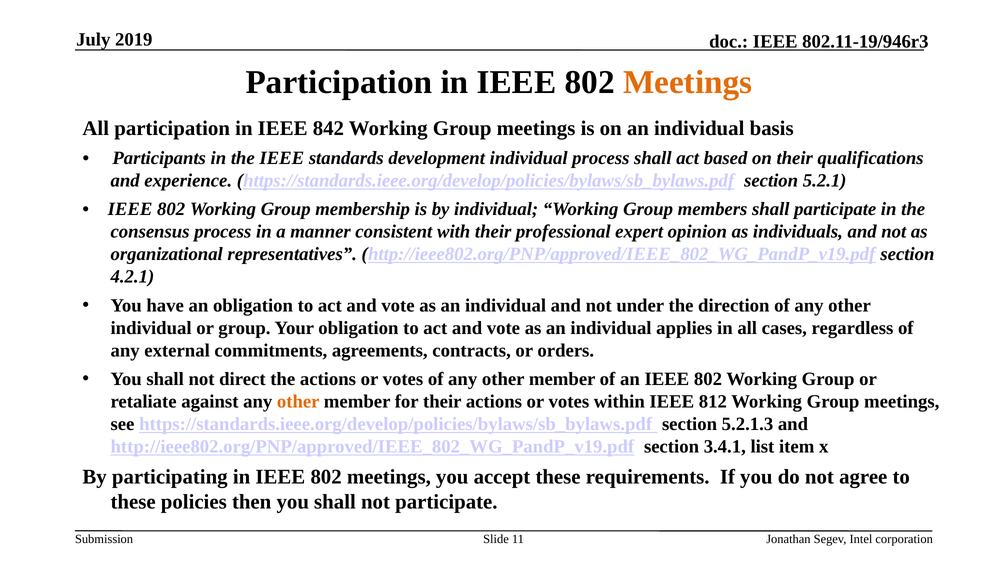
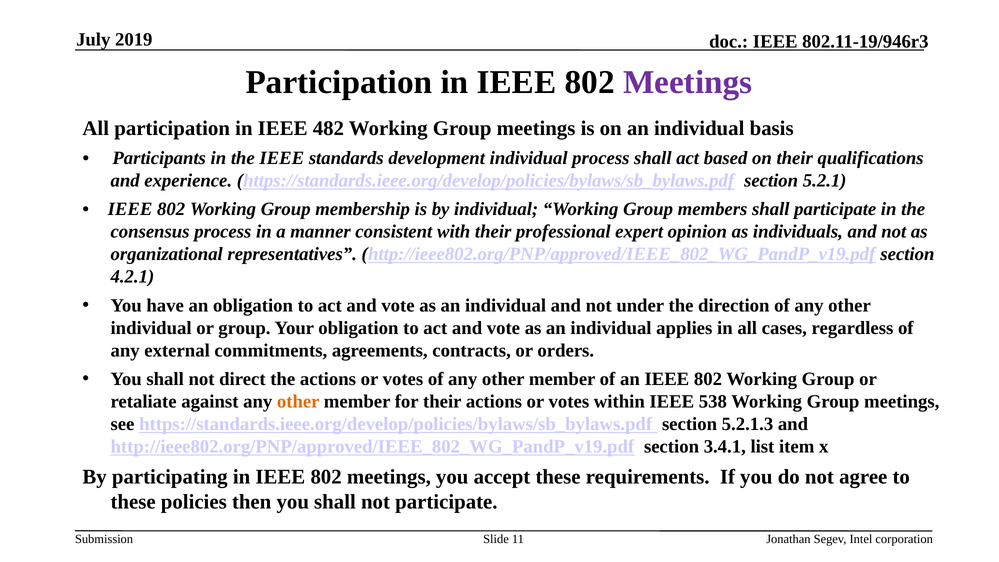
Meetings at (688, 82) colour: orange -> purple
842: 842 -> 482
812: 812 -> 538
